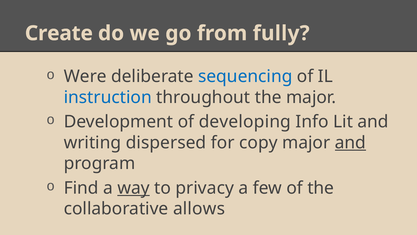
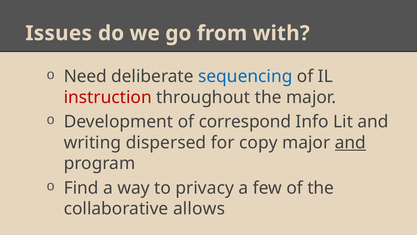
Create: Create -> Issues
fully: fully -> with
Were: Were -> Need
instruction colour: blue -> red
developing: developing -> correspond
way underline: present -> none
